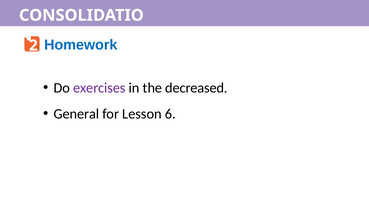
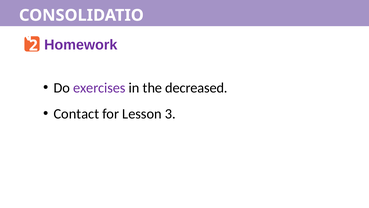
Homework colour: blue -> purple
General: General -> Contact
6: 6 -> 3
